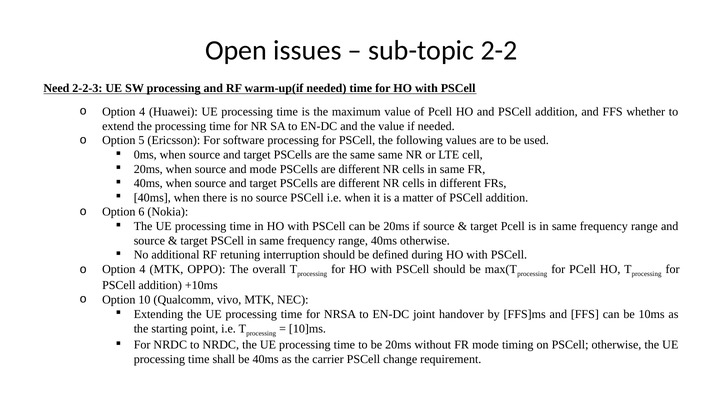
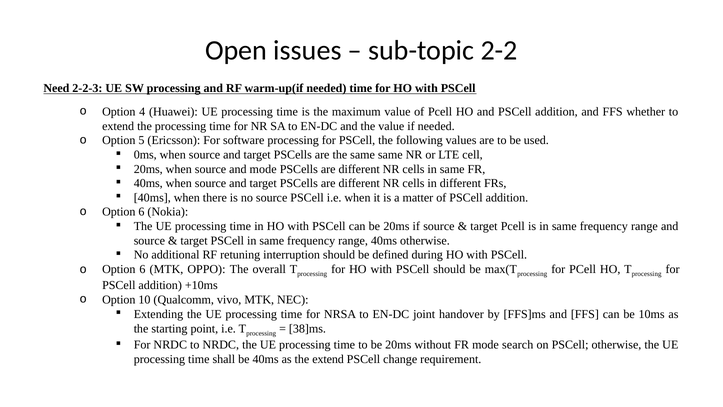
4 at (142, 269): 4 -> 6
10]ms: 10]ms -> 38]ms
timing: timing -> search
the carrier: carrier -> extend
